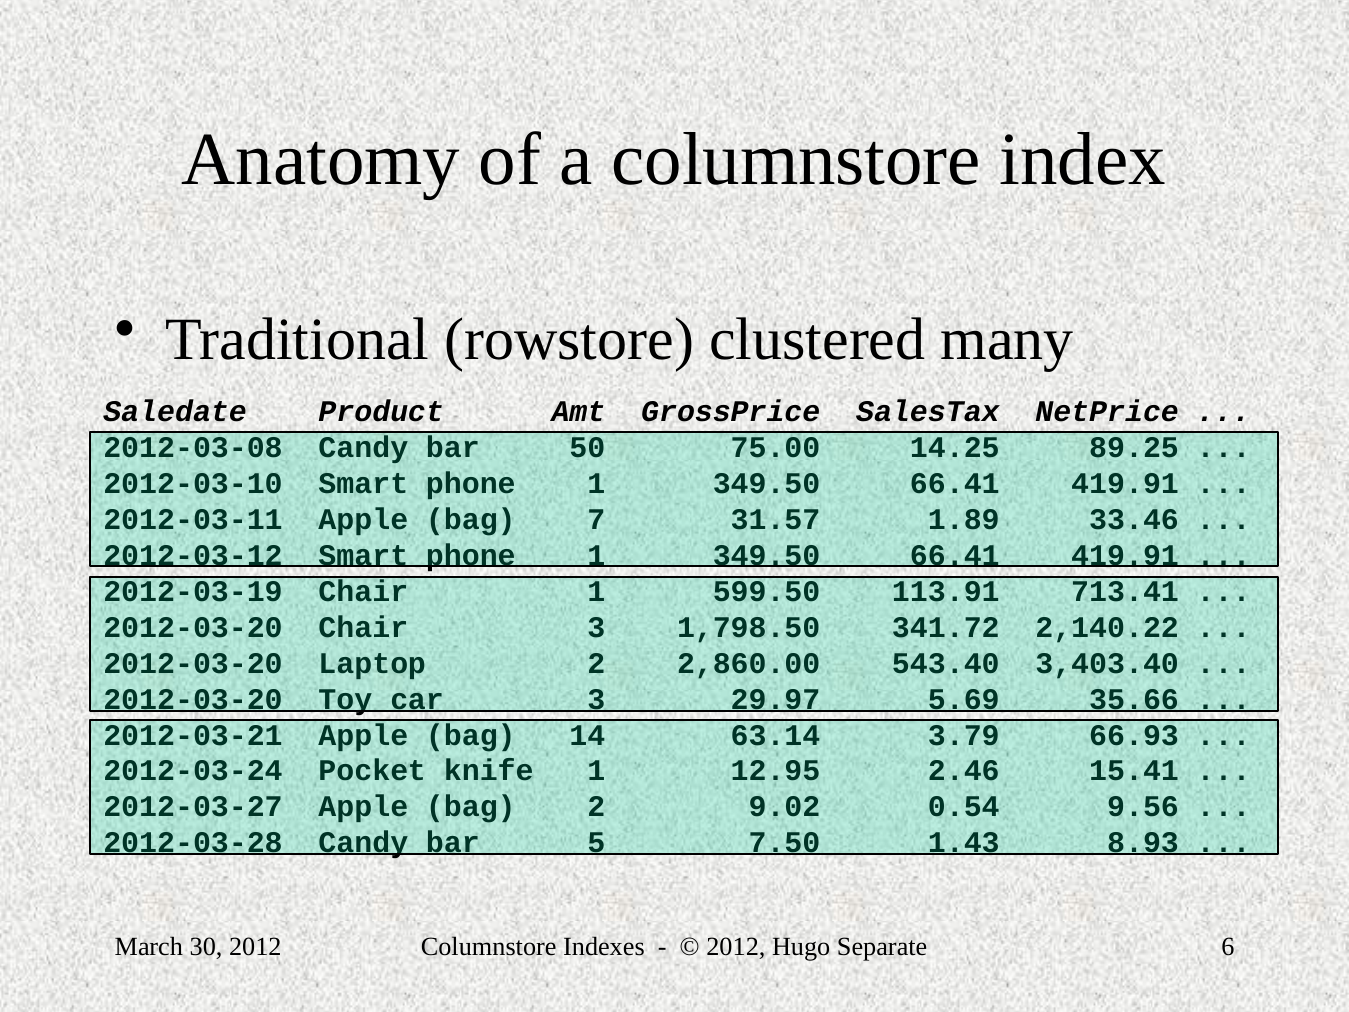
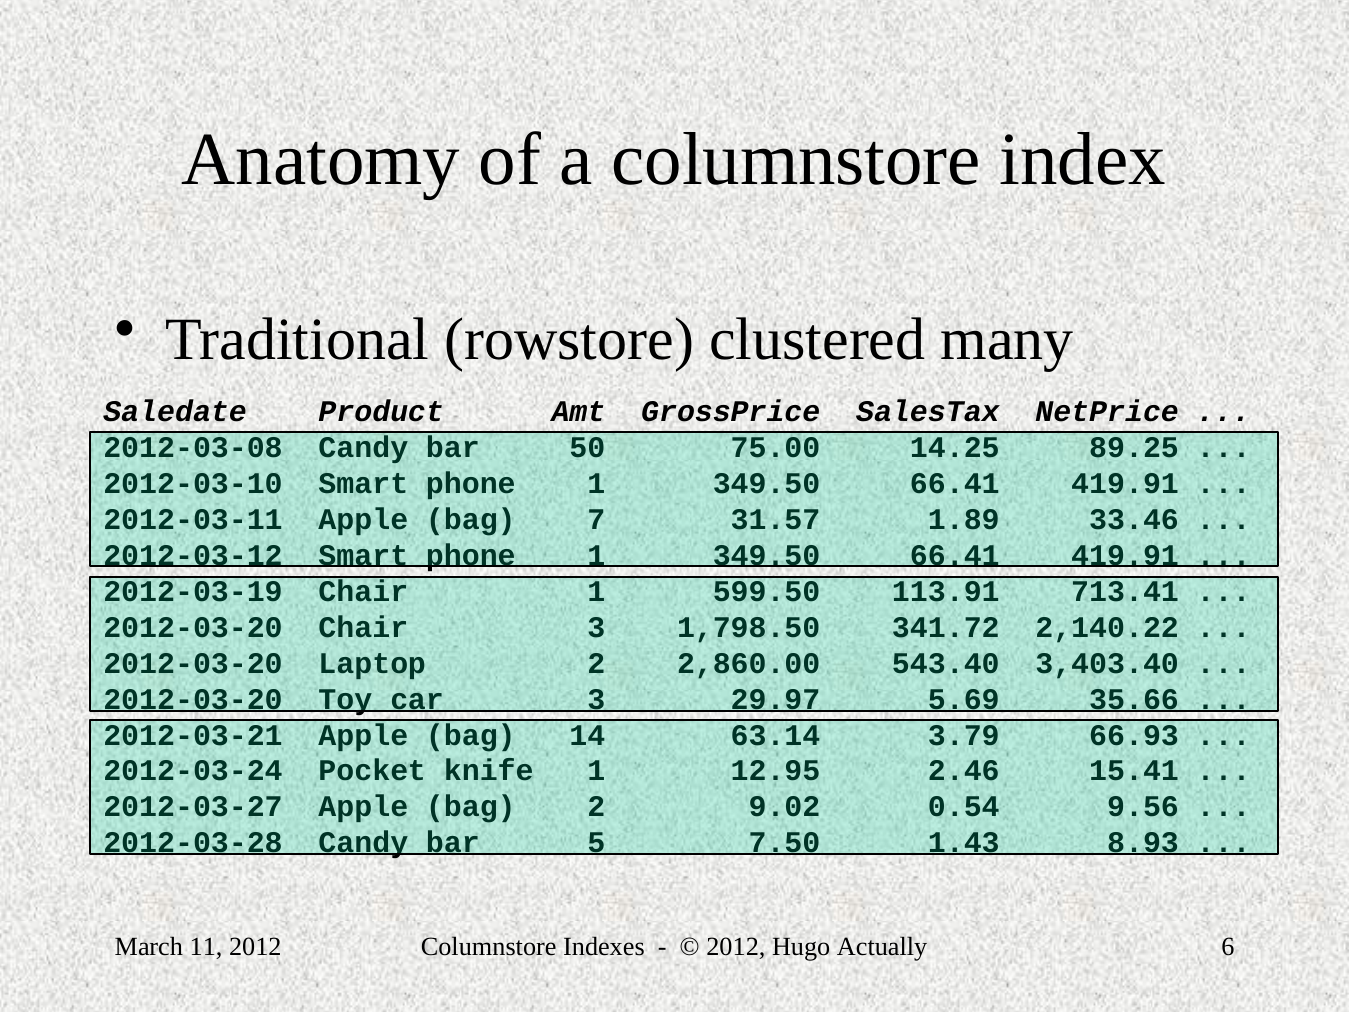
30: 30 -> 11
Separate: Separate -> Actually
